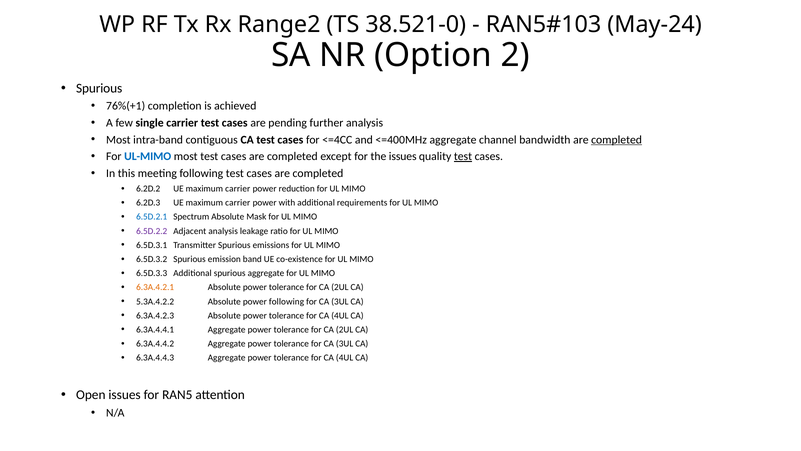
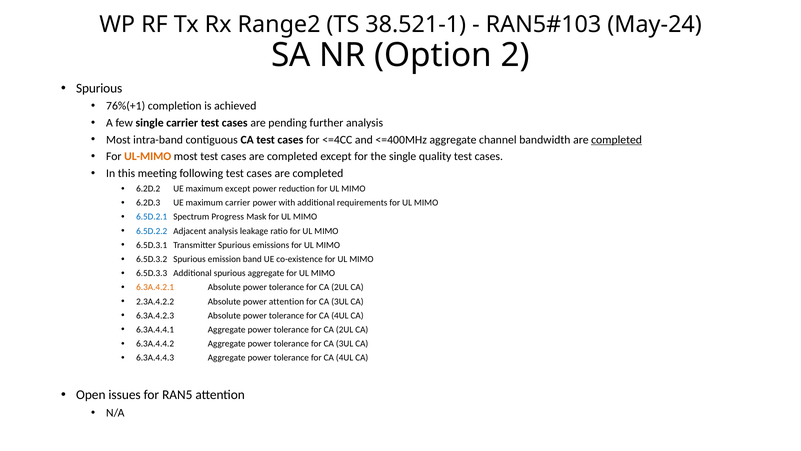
38.521-0: 38.521-0 -> 38.521-1
UL-MIMO colour: blue -> orange
the issues: issues -> single
test at (463, 156) underline: present -> none
6.2D.2 UE maximum carrier: carrier -> except
Spectrum Absolute: Absolute -> Progress
6.5D.2.2 colour: purple -> blue
5.3A.4.2.2: 5.3A.4.2.2 -> 2.3A.4.2.2
power following: following -> attention
